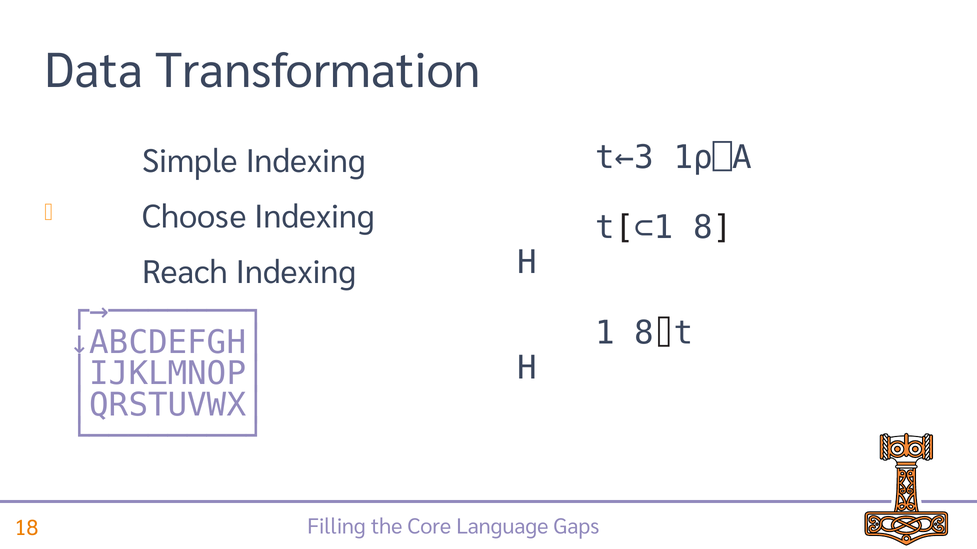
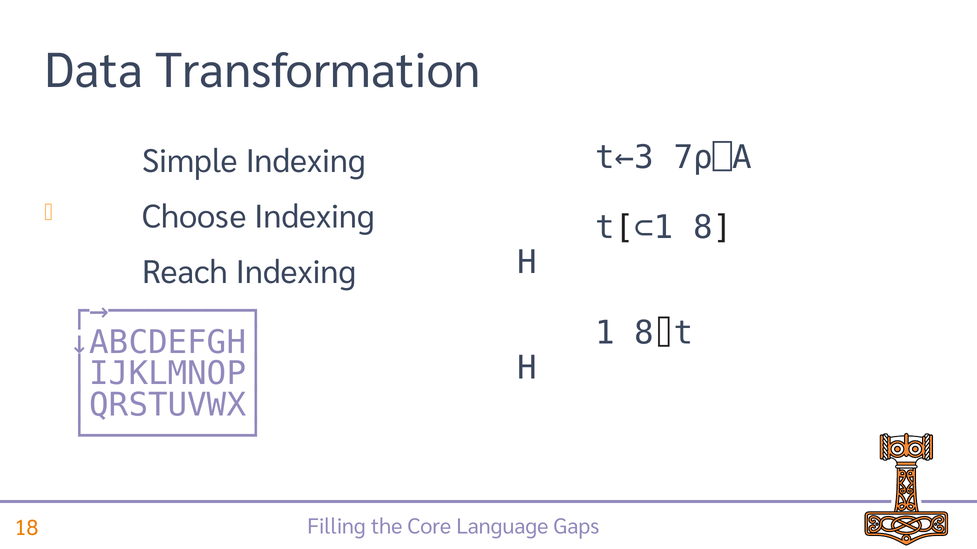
1⍴⎕A: 1⍴⎕A -> 7⍴⎕A
